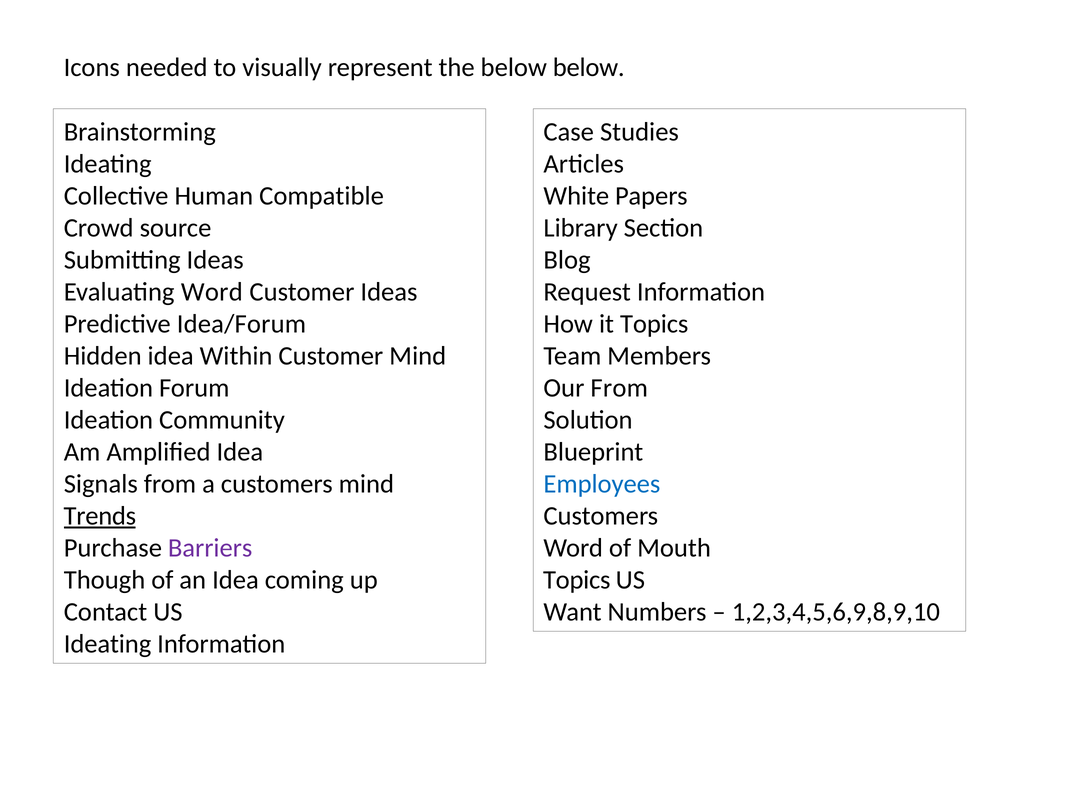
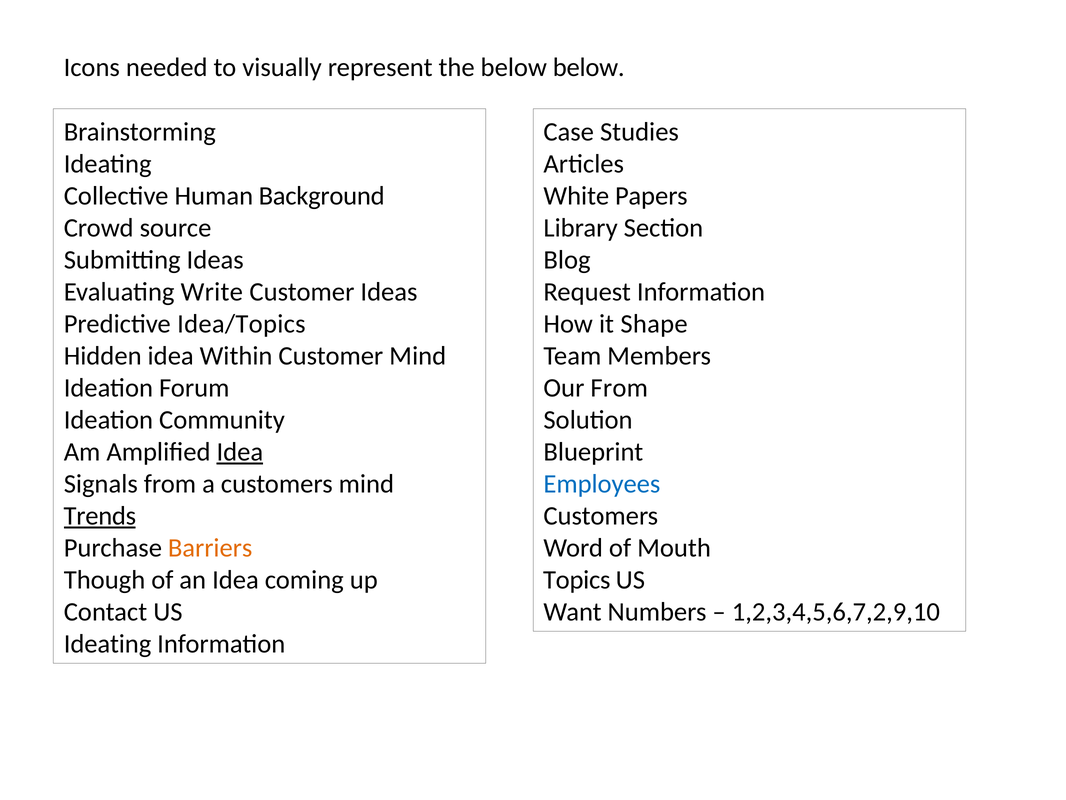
Compatible: Compatible -> Background
Evaluating Word: Word -> Write
Idea/Forum: Idea/Forum -> Idea/Topics
it Topics: Topics -> Shape
Idea at (240, 452) underline: none -> present
Barriers colour: purple -> orange
1,2,3,4,5,6,9,8,9,10: 1,2,3,4,5,6,9,8,9,10 -> 1,2,3,4,5,6,7,2,9,10
